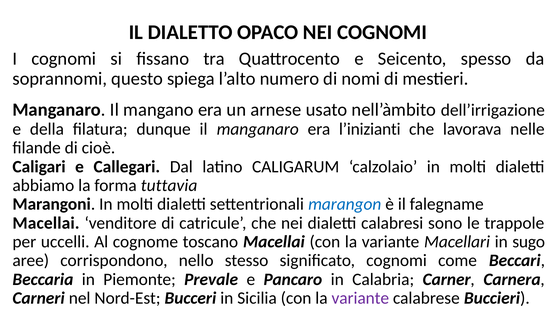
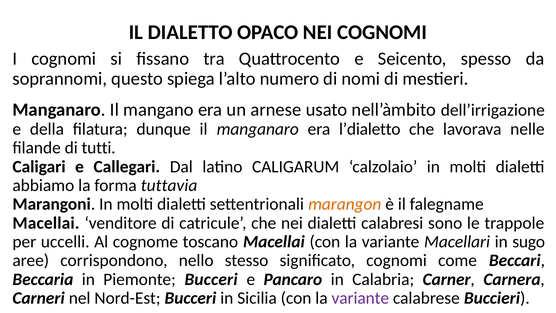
l’inizianti: l’inizianti -> l’dialetto
cioè: cioè -> tutti
marangon colour: blue -> orange
Piemonte Prevale: Prevale -> Bucceri
